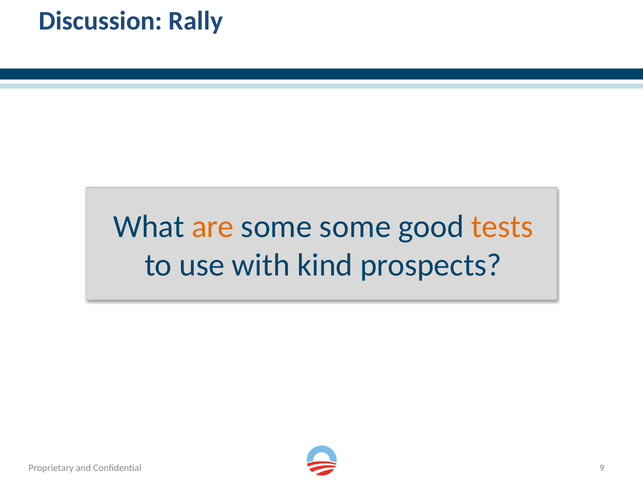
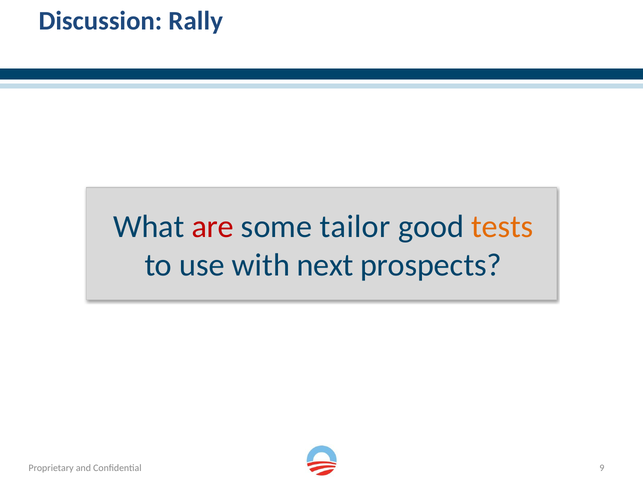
are colour: orange -> red
some some: some -> tailor
kind: kind -> next
